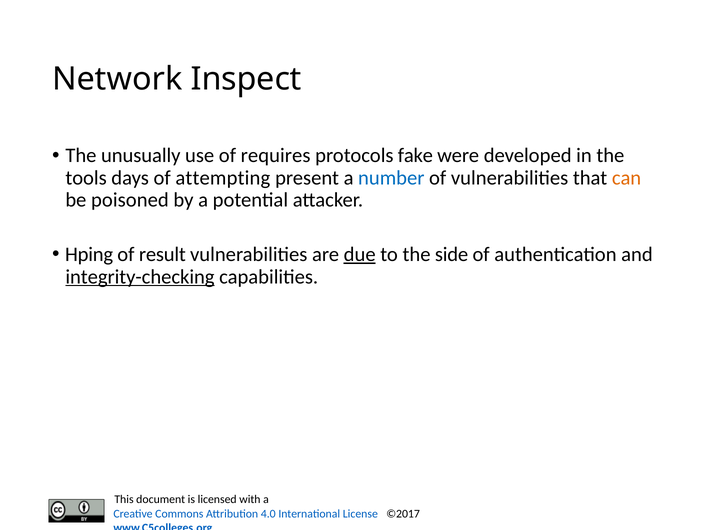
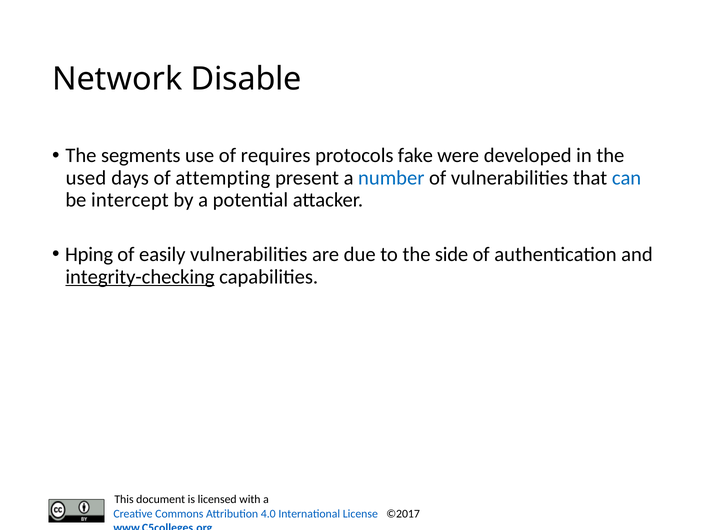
Inspect: Inspect -> Disable
unusually: unusually -> segments
tools: tools -> used
can colour: orange -> blue
poisoned: poisoned -> intercept
result: result -> easily
due underline: present -> none
